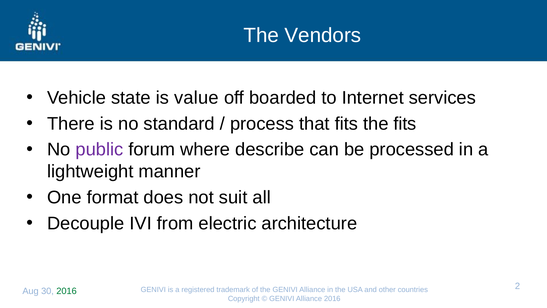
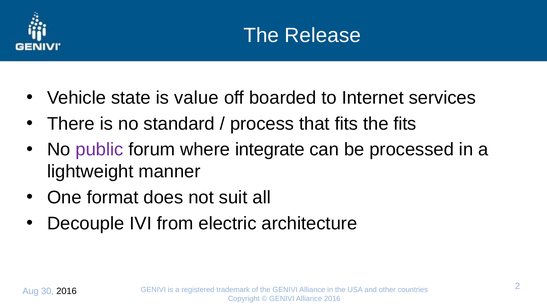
Vendors: Vendors -> Release
describe: describe -> integrate
2016 at (67, 292) colour: green -> black
